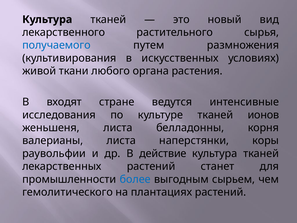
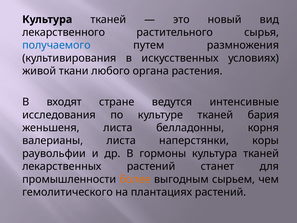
ионов: ионов -> бария
действие: действие -> гормоны
более colour: blue -> orange
